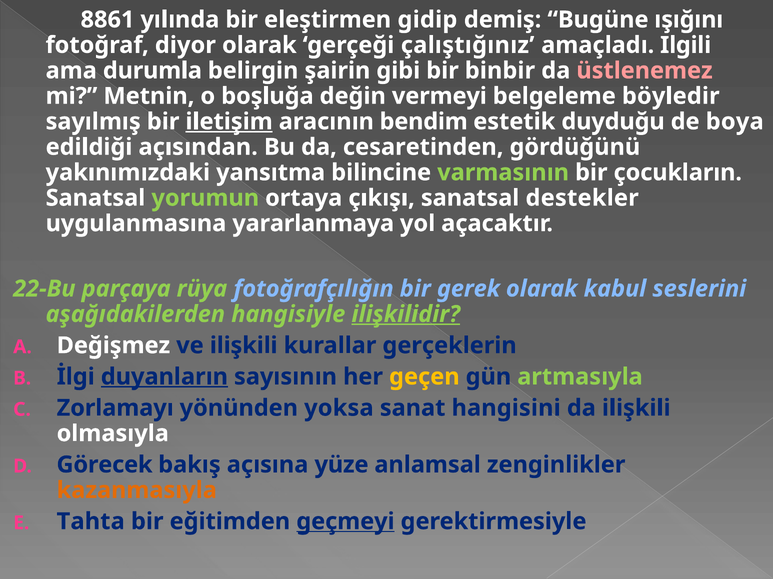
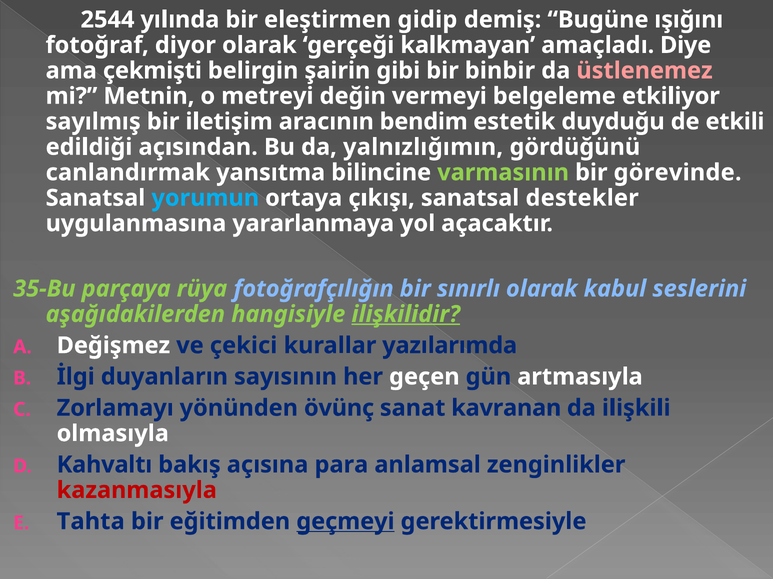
8861: 8861 -> 2544
çalıştığınız: çalıştığınız -> kalkmayan
Ilgili: Ilgili -> Diye
durumla: durumla -> çekmişti
boşluğa: boşluğa -> metreyi
böyledir: böyledir -> etkiliyor
iletişim underline: present -> none
boya: boya -> etkili
cesaretinden: cesaretinden -> yalnızlığımın
yakınımızdaki: yakınımızdaki -> canlandırmak
çocukların: çocukların -> görevinde
yorumun colour: light green -> light blue
22-Bu: 22-Bu -> 35-Bu
gerek: gerek -> sınırlı
ve ilişkili: ilişkili -> çekici
gerçeklerin: gerçeklerin -> yazılarımda
duyanların underline: present -> none
geçen colour: yellow -> white
artmasıyla colour: light green -> white
yoksa: yoksa -> övünç
hangisini: hangisini -> kavranan
Görecek: Görecek -> Kahvaltı
yüze: yüze -> para
kazanmasıyla colour: orange -> red
